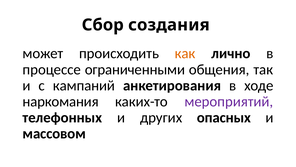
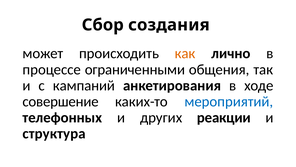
наркомания: наркомания -> совершение
мероприятий colour: purple -> blue
опасных: опасных -> реакции
массовом: массовом -> структура
